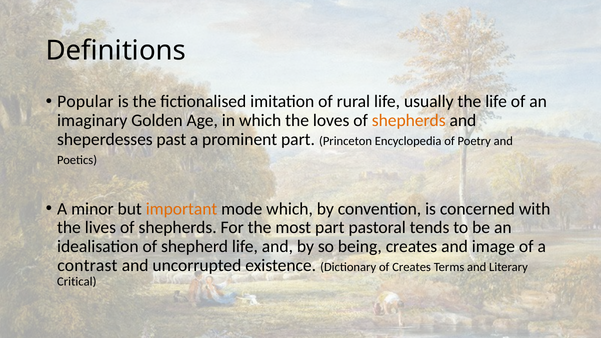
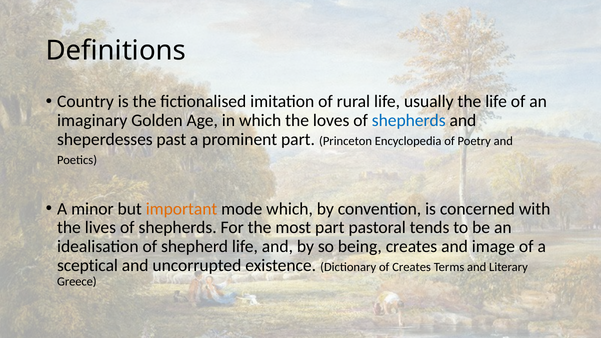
Popular: Popular -> Country
shepherds at (409, 121) colour: orange -> blue
contrast: contrast -> sceptical
Critical: Critical -> Greece
